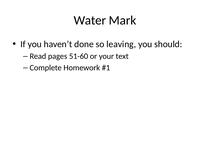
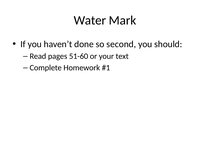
leaving: leaving -> second
